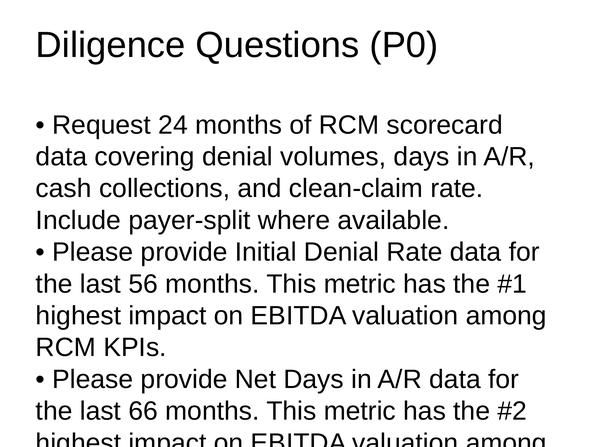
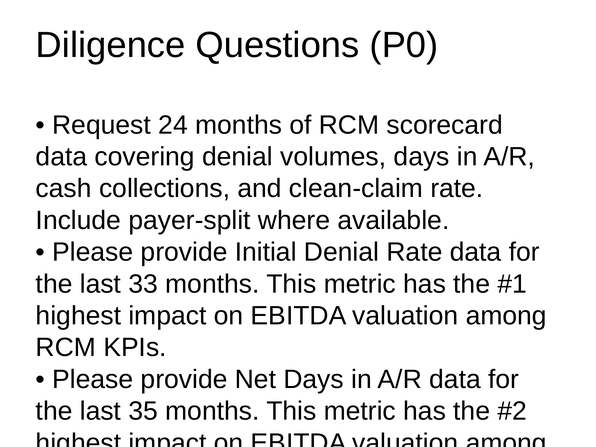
56: 56 -> 33
66: 66 -> 35
